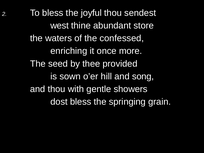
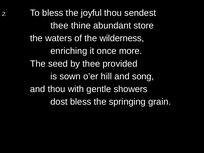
west at (60, 26): west -> thee
confessed: confessed -> wilderness
